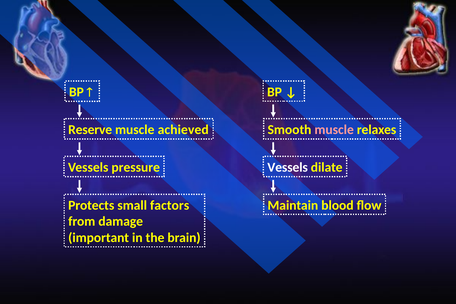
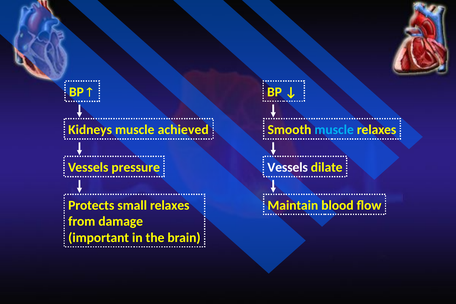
Reserve: Reserve -> Kidneys
muscle at (334, 130) colour: pink -> light blue
small factors: factors -> relaxes
